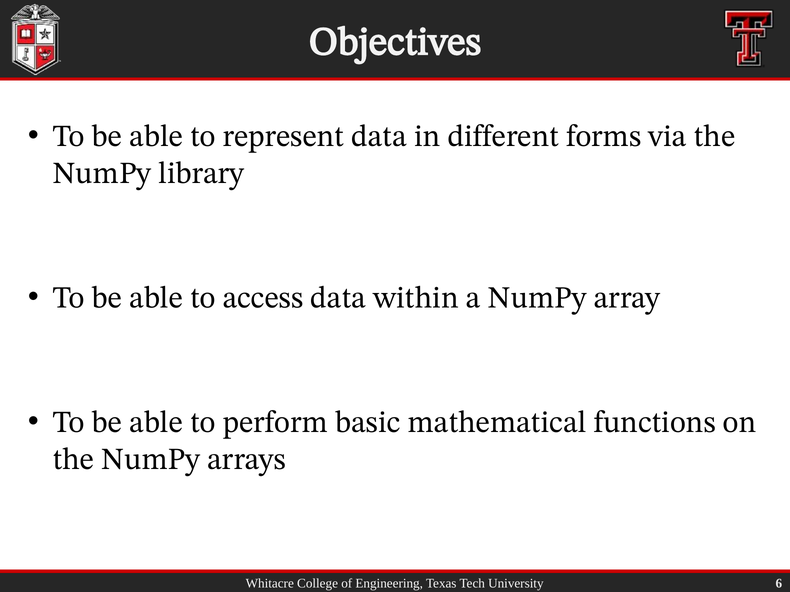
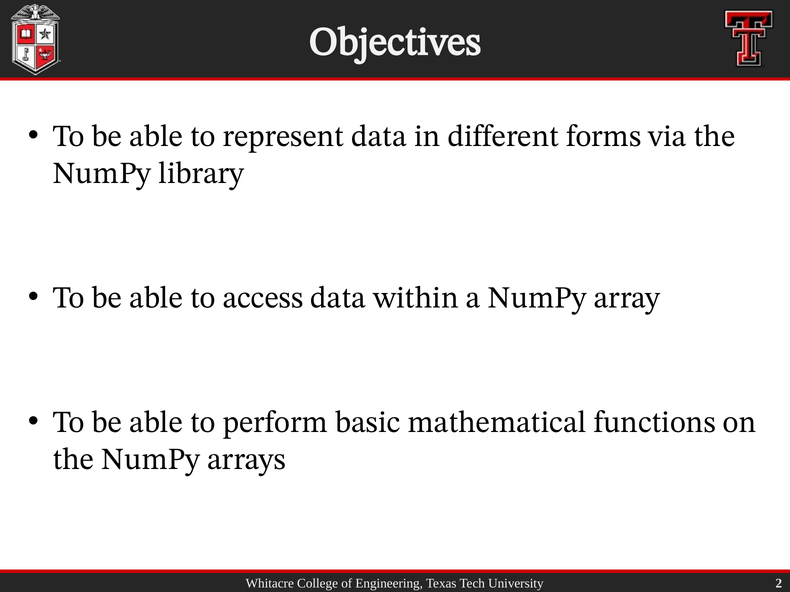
6: 6 -> 2
